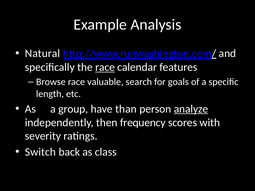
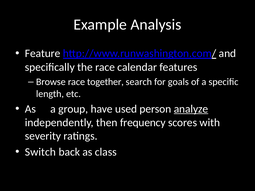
Natural: Natural -> Feature
race at (105, 67) underline: present -> none
valuable: valuable -> together
than: than -> used
